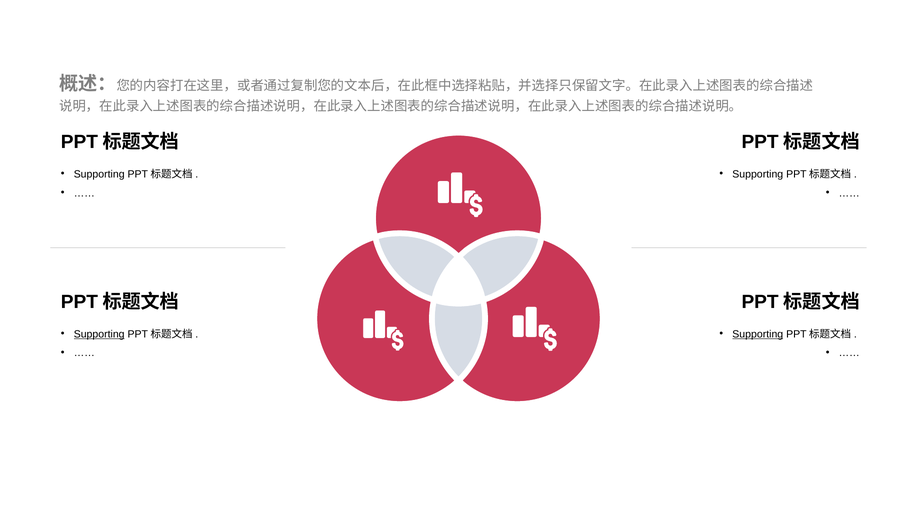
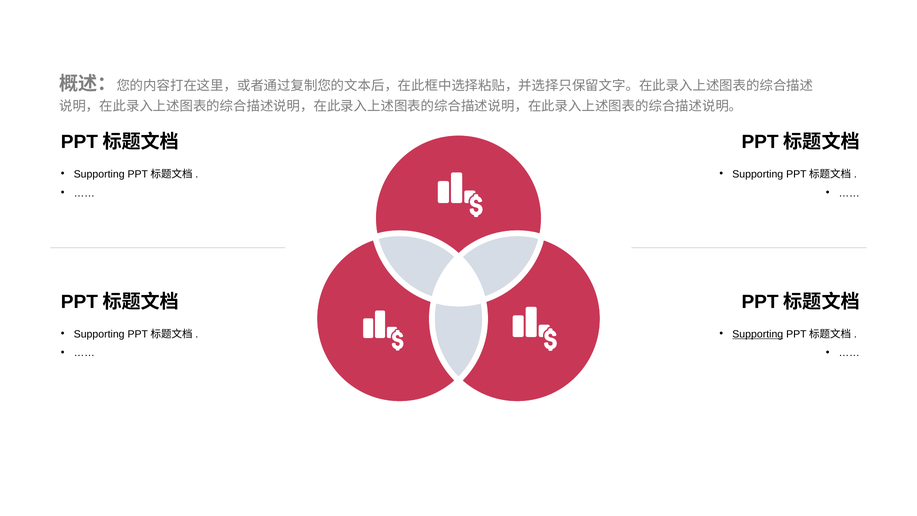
Supporting at (99, 334) underline: present -> none
